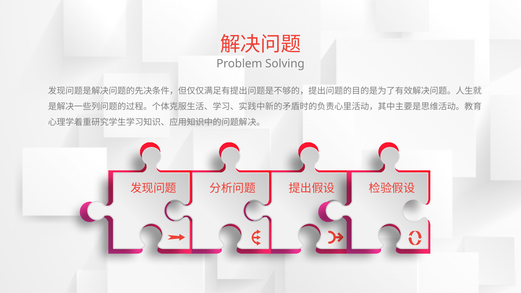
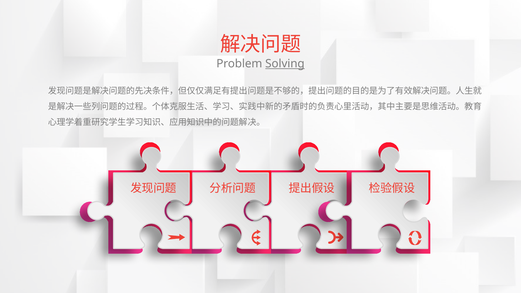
Solving underline: none -> present
